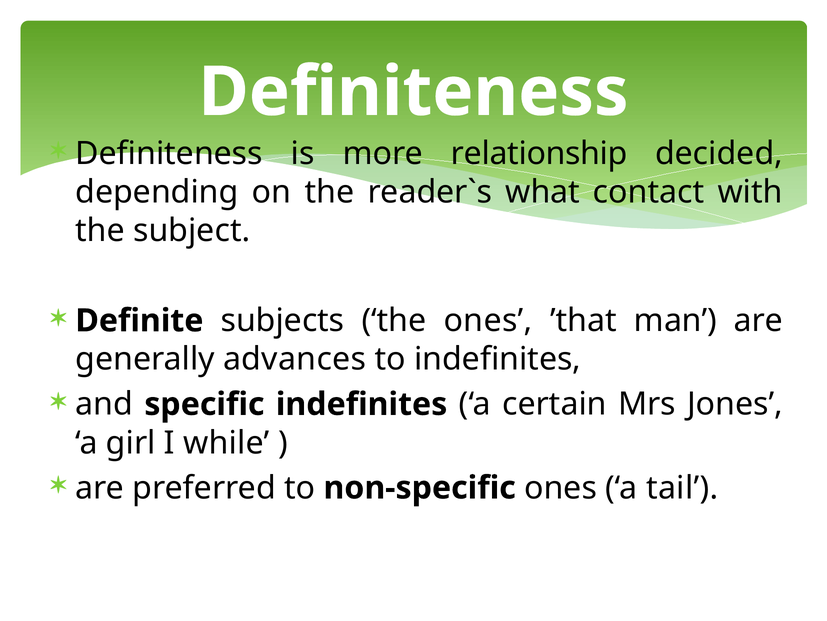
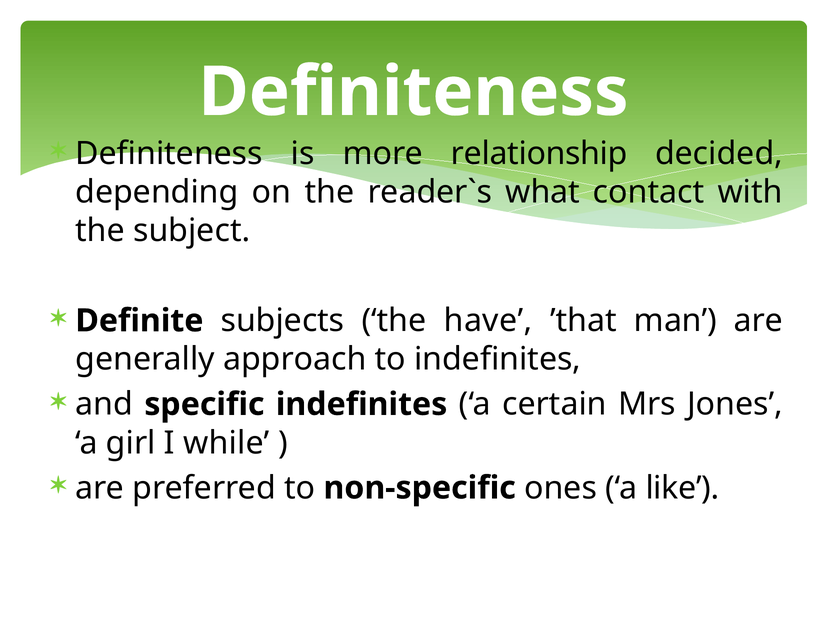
the ones: ones -> have
advances: advances -> approach
tail: tail -> like
